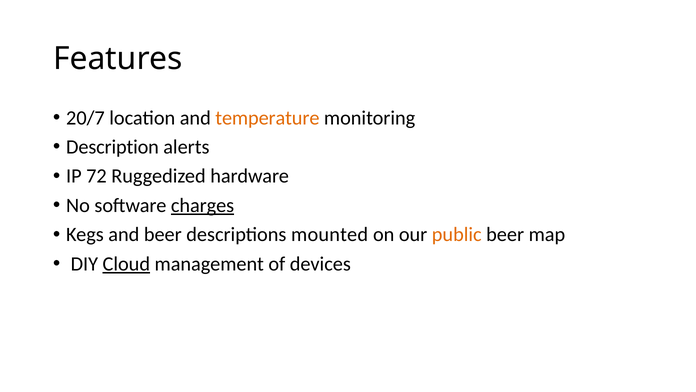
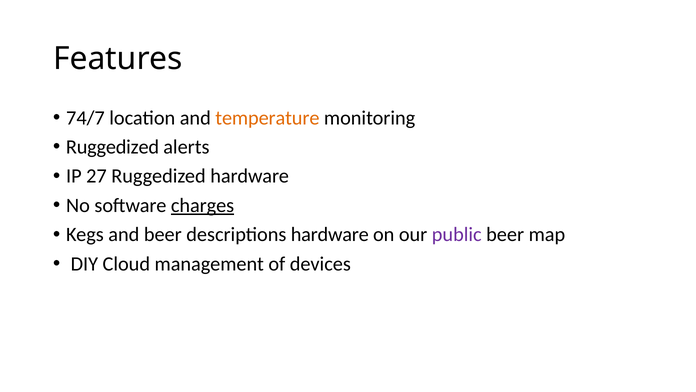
20/7: 20/7 -> 74/7
Description at (112, 147): Description -> Ruggedized
72: 72 -> 27
descriptions mounted: mounted -> hardware
public colour: orange -> purple
Cloud underline: present -> none
